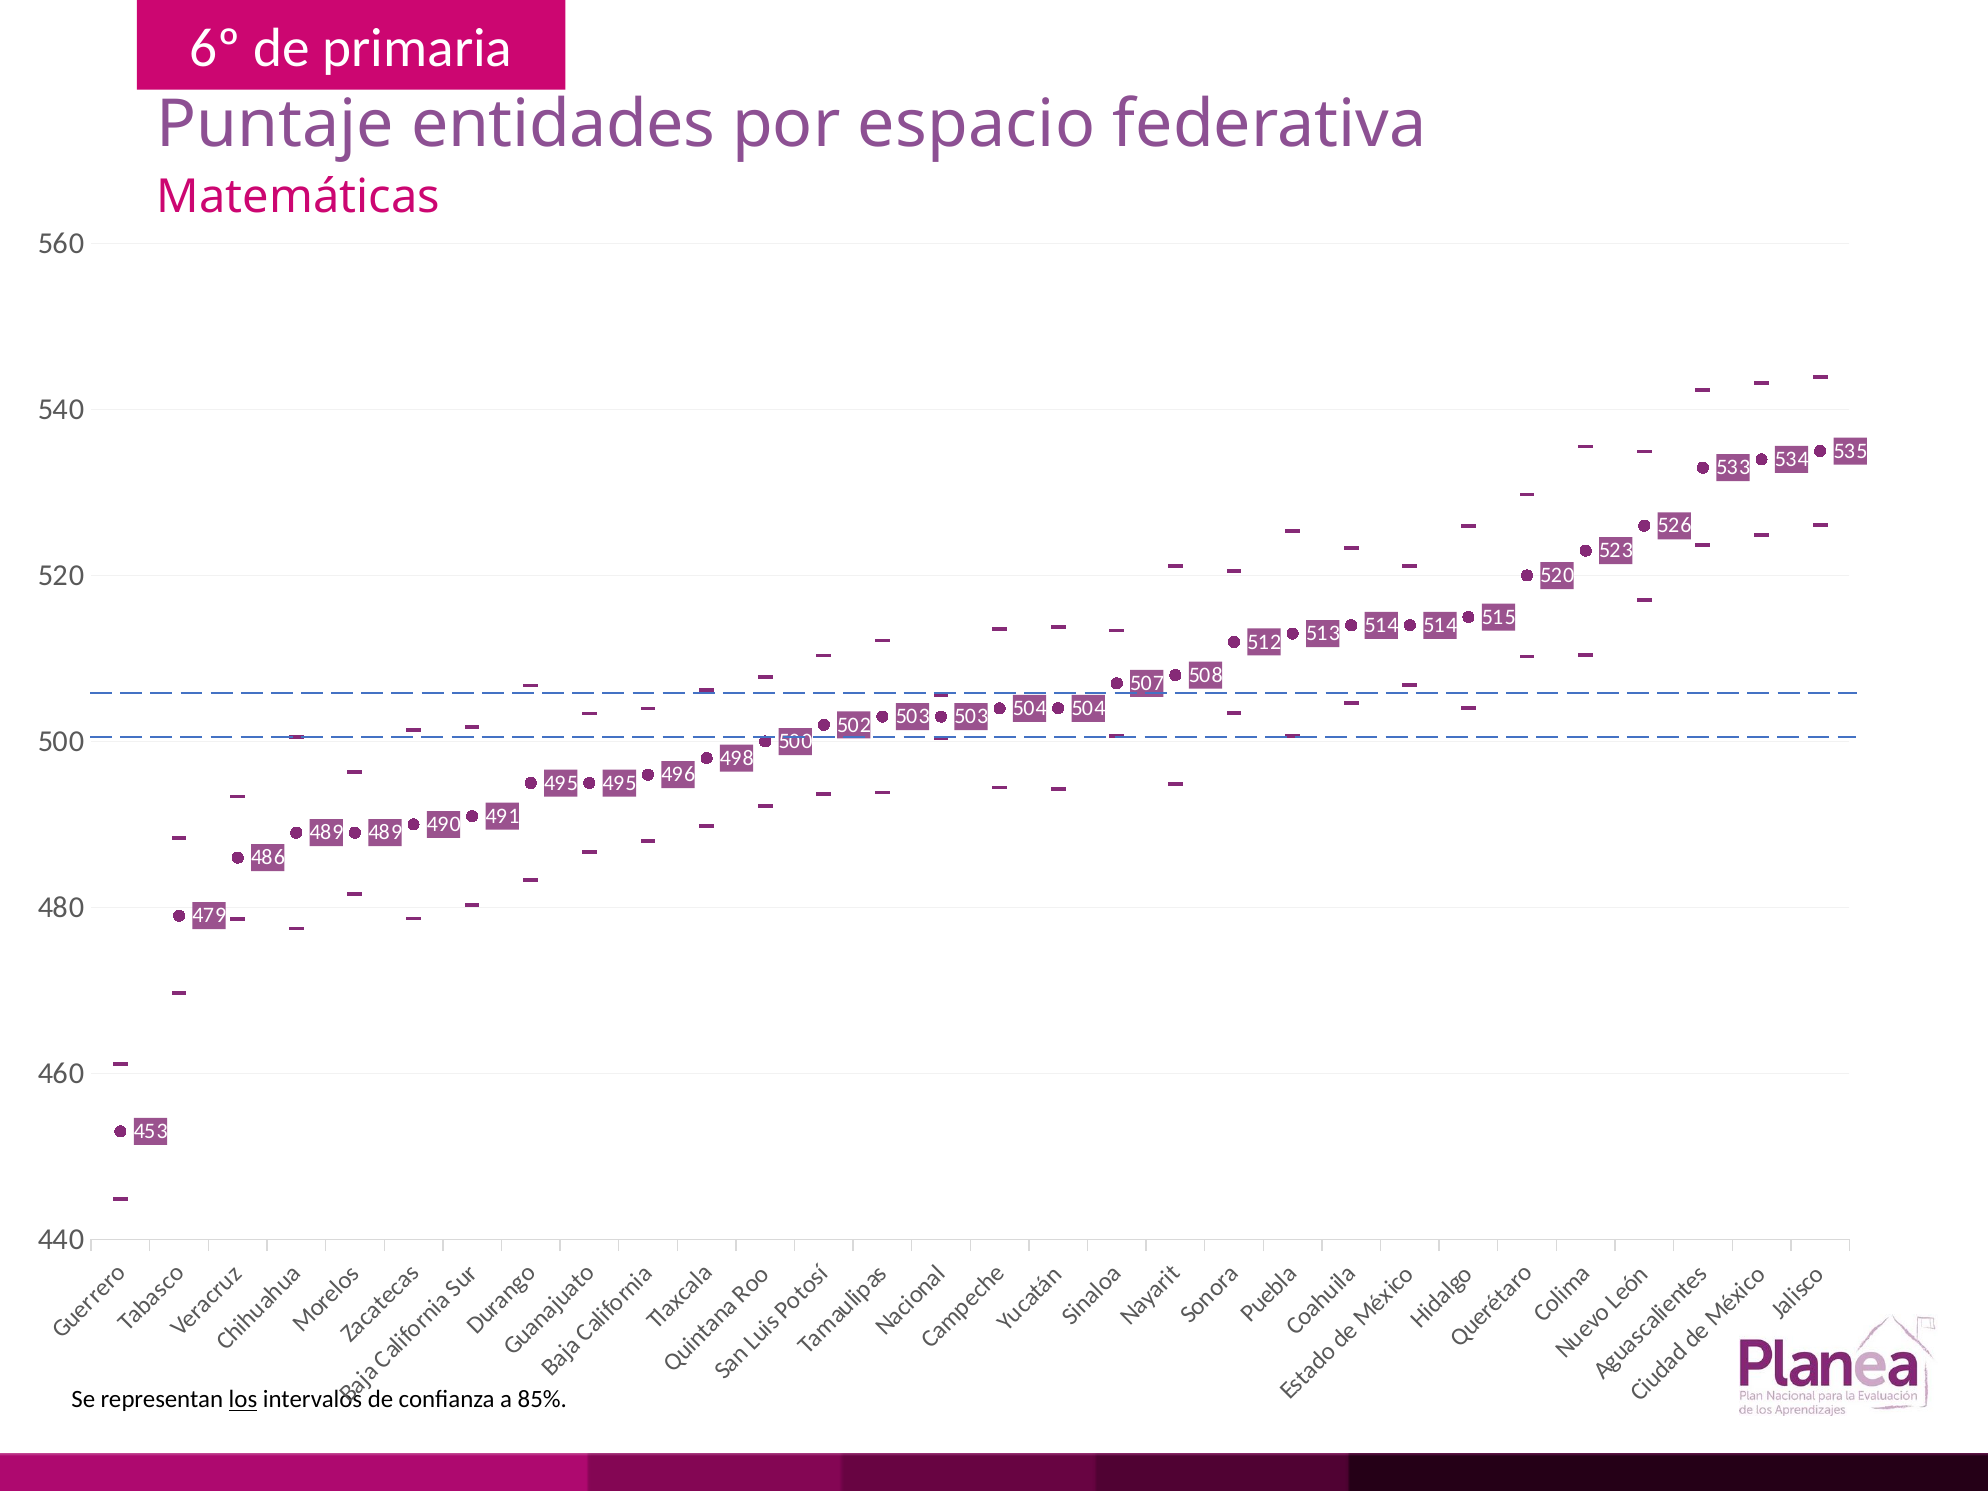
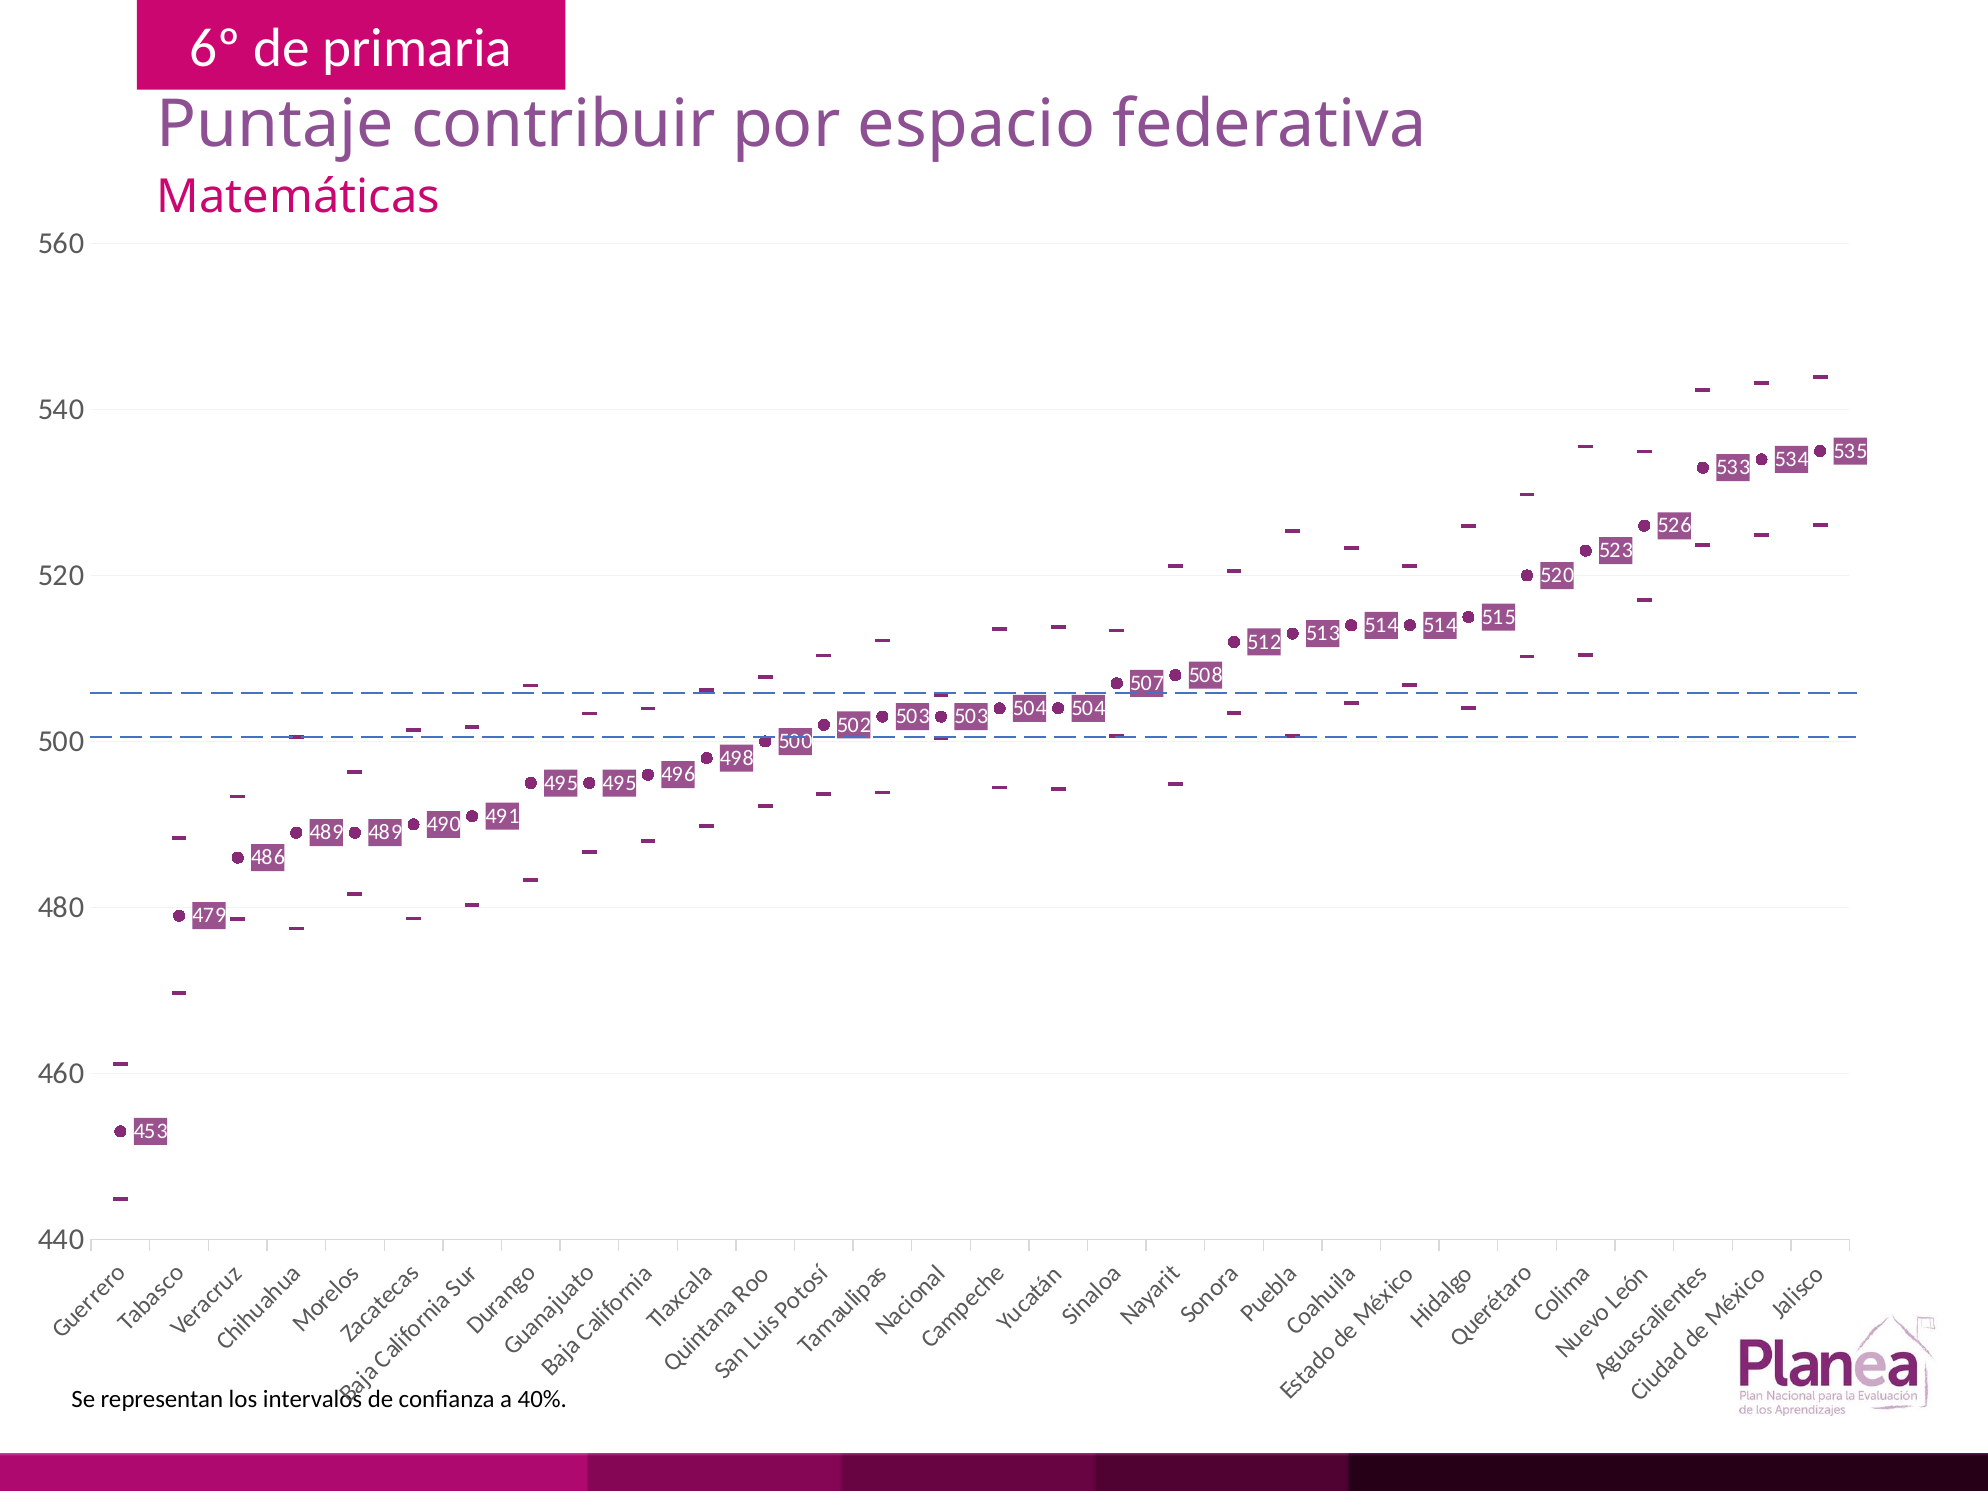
entidades: entidades -> contribuir
los underline: present -> none
85%: 85% -> 40%
